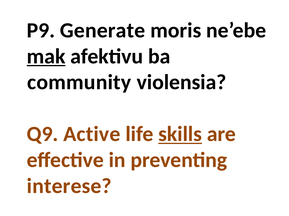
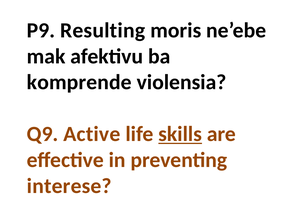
Generate: Generate -> Resulting
mak underline: present -> none
community: community -> komprende
